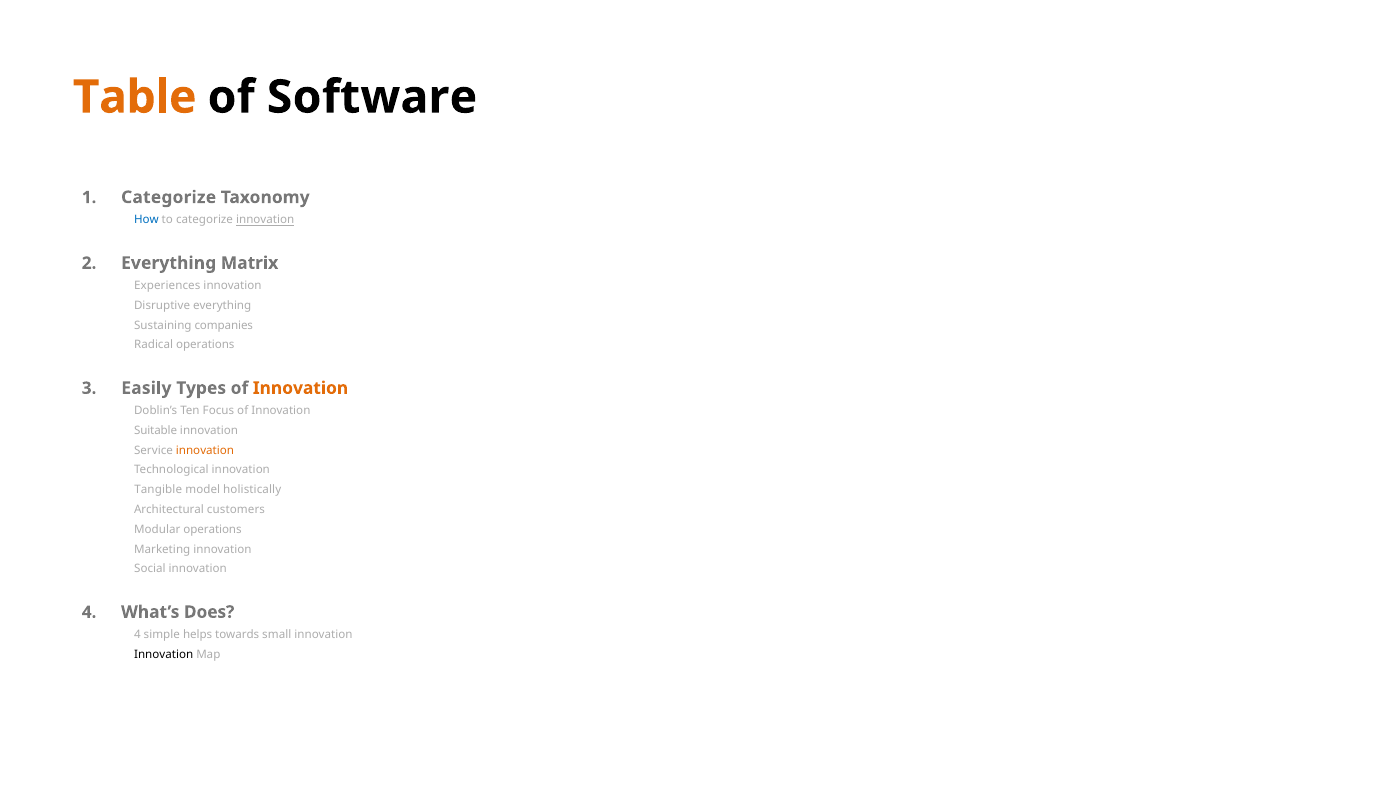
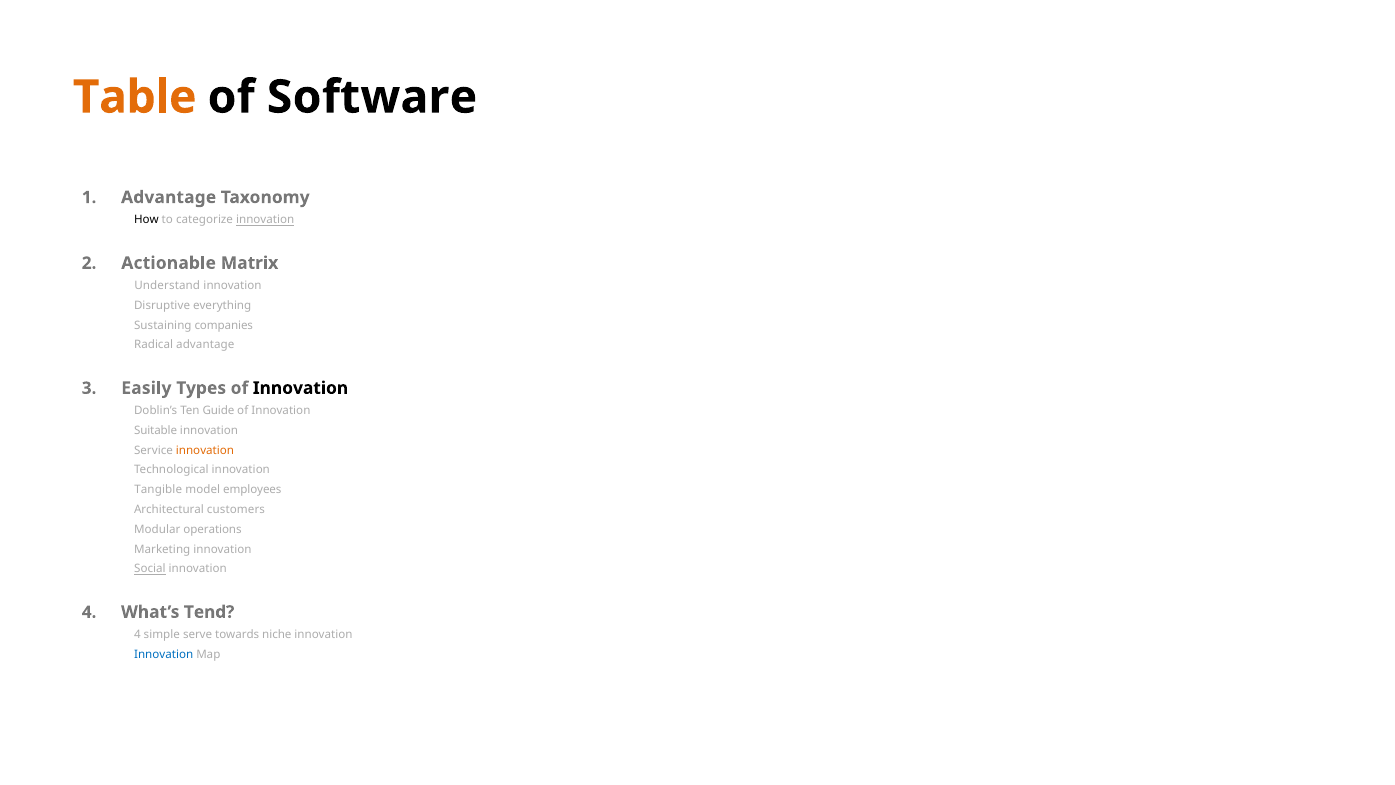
Categorize at (169, 197): Categorize -> Advantage
How colour: blue -> black
Everything at (169, 263): Everything -> Actionable
Experiences: Experiences -> Understand
Radical operations: operations -> advantage
Innovation at (301, 388) colour: orange -> black
Focus: Focus -> Guide
holistically: holistically -> employees
Social underline: none -> present
Does: Does -> Tend
helps: helps -> serve
small: small -> niche
Innovation at (164, 654) colour: black -> blue
